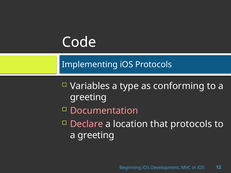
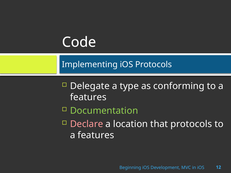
Variables: Variables -> Delegate
greeting at (88, 97): greeting -> features
Documentation colour: pink -> light green
greeting at (96, 135): greeting -> features
